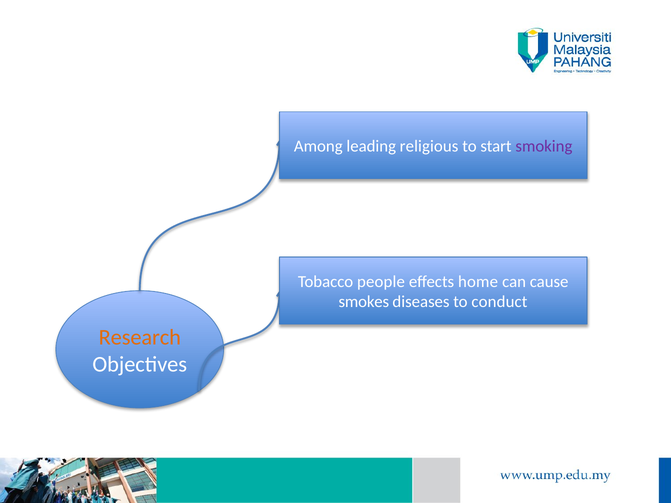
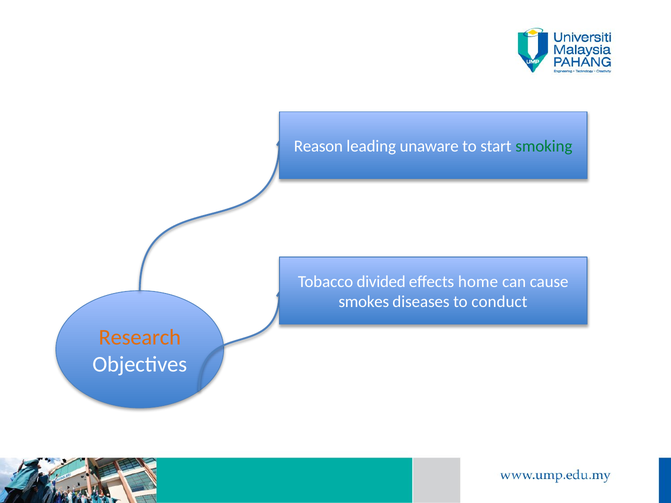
Among: Among -> Reason
religious: religious -> unaware
smoking colour: purple -> green
people: people -> divided
